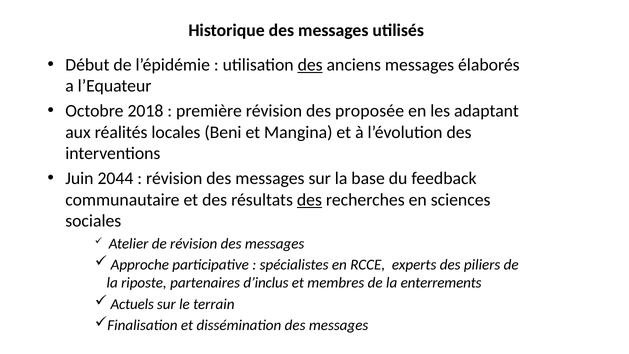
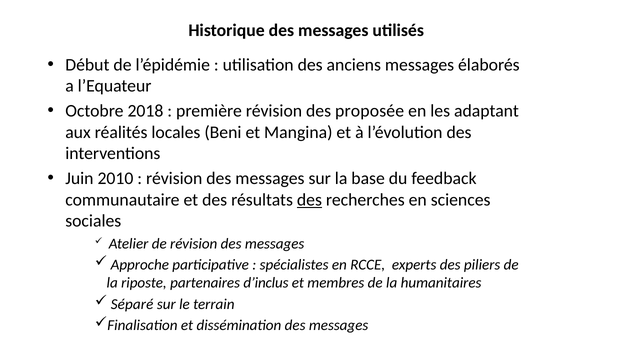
des at (310, 65) underline: present -> none
2044: 2044 -> 2010
enterrements: enterrements -> humanitaires
Actuels: Actuels -> Séparé
